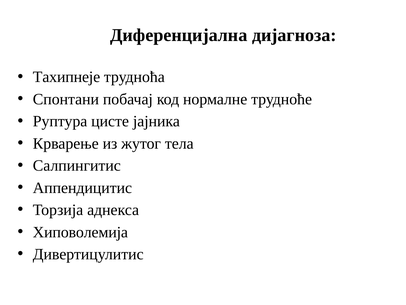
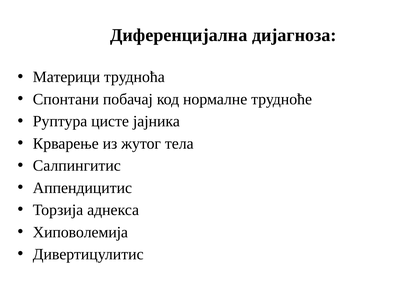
Тахипнеје: Тахипнеје -> Материци
